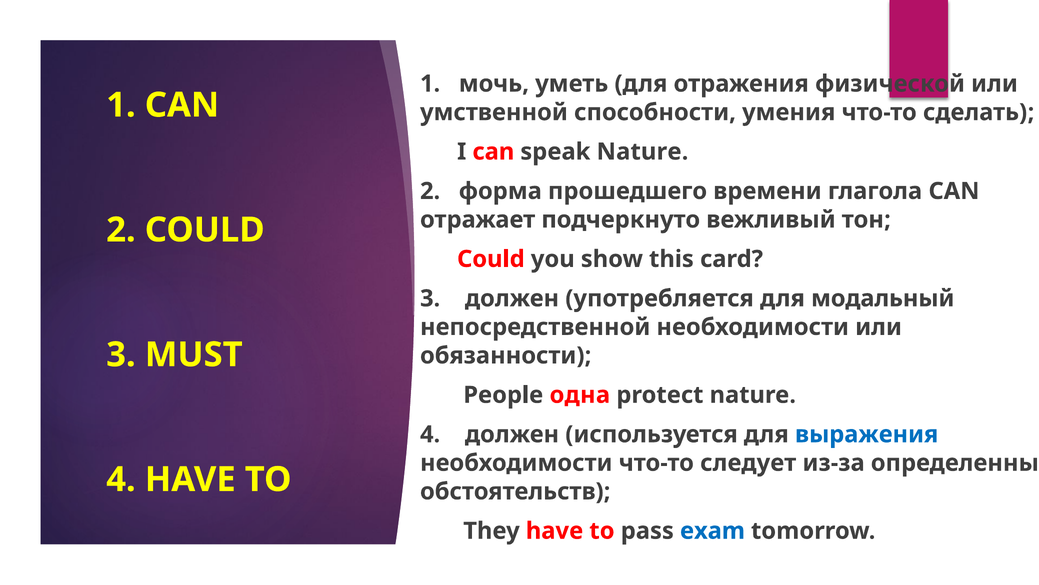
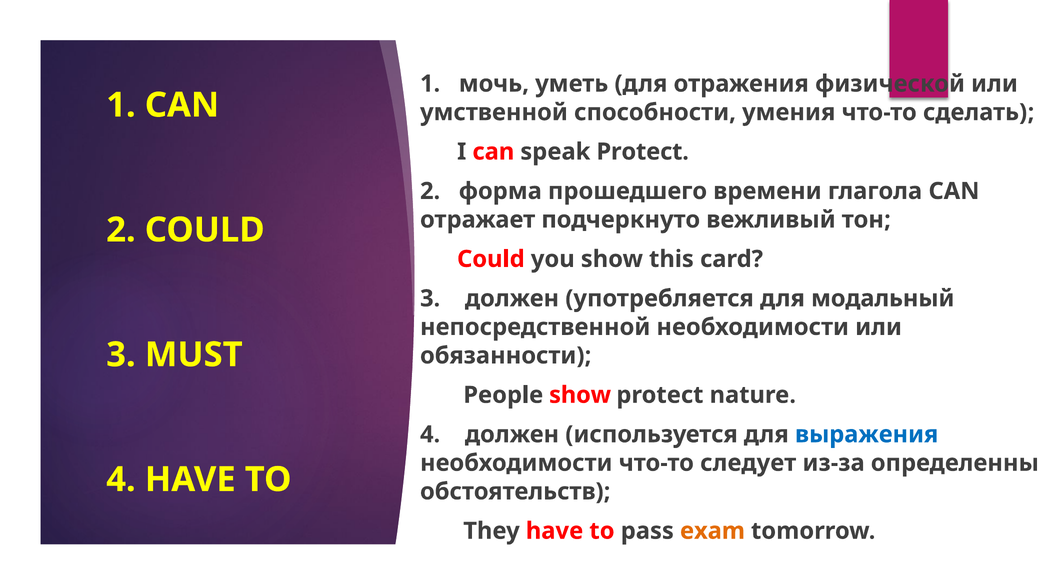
speak Nature: Nature -> Protect
People одна: одна -> show
exam colour: blue -> orange
